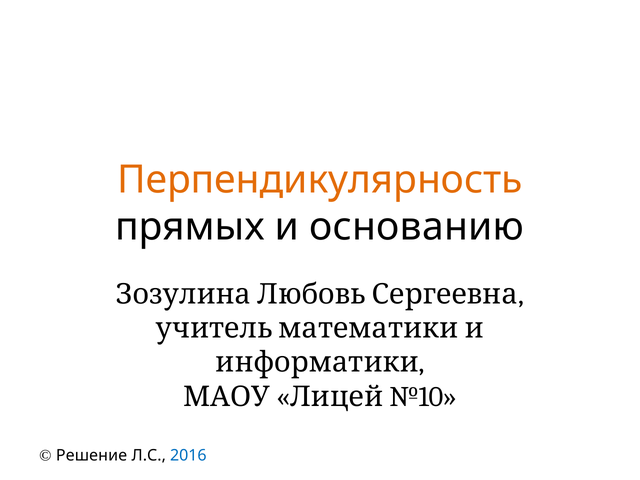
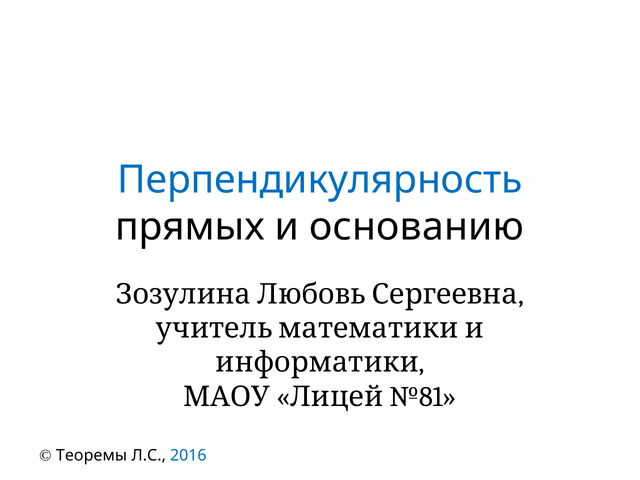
Перпендикулярность colour: orange -> blue
№10: №10 -> №81
Решение: Решение -> Теоремы
